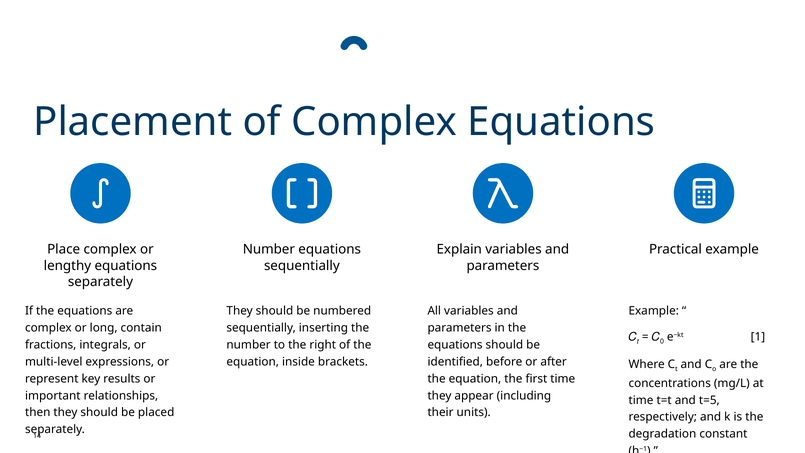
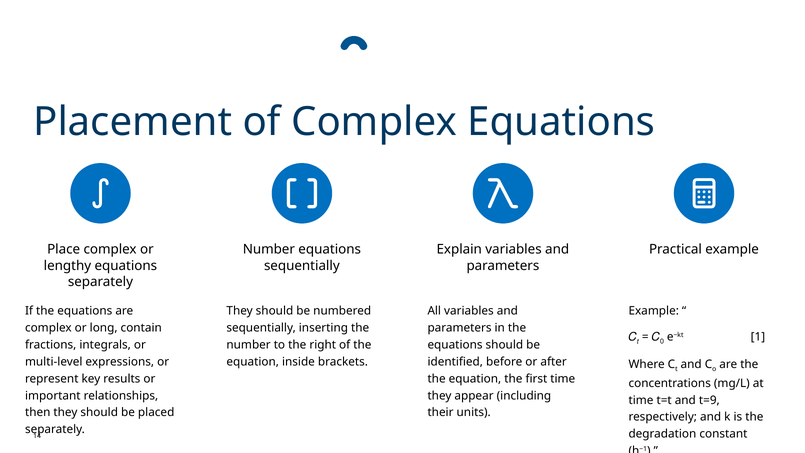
t=5: t=5 -> t=9
